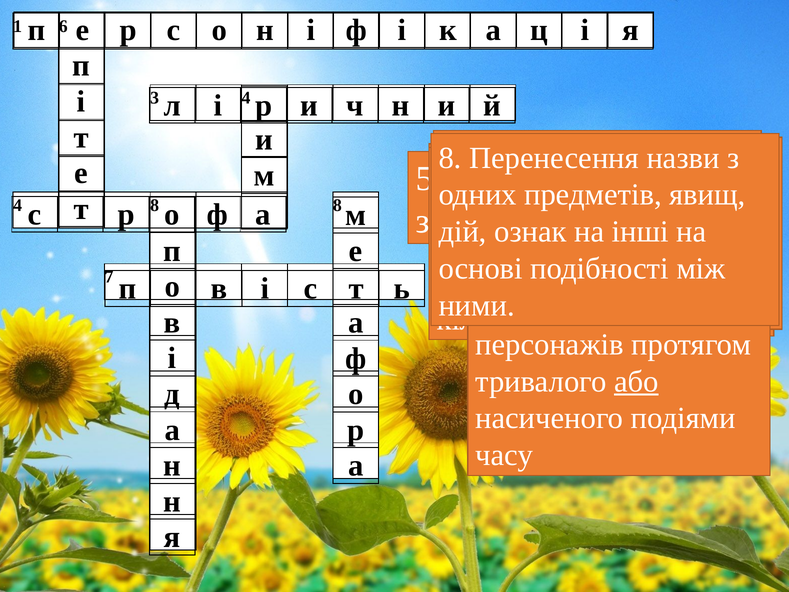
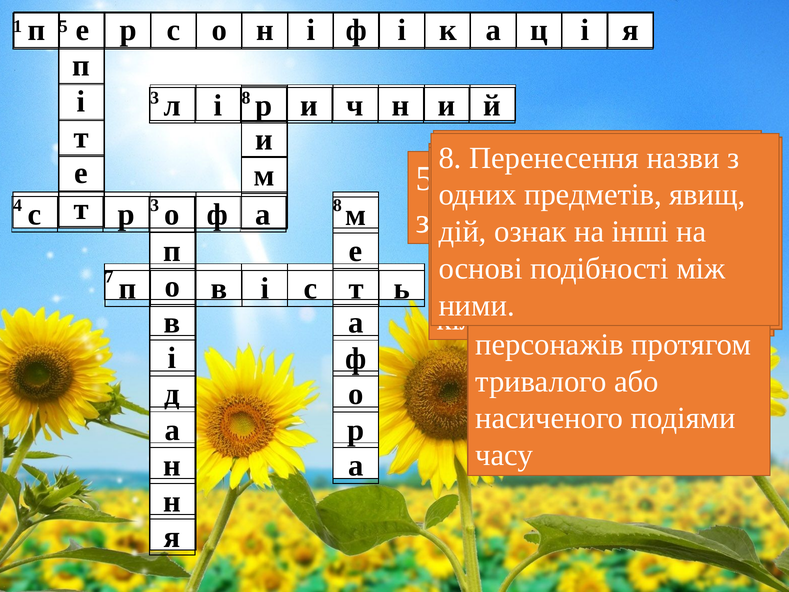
1 6: 6 -> 5
4 at (246, 98): 4 -> 8
4 8: 8 -> 3
або at (636, 381) underline: present -> none
